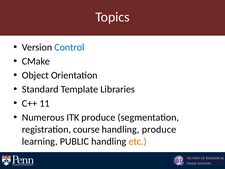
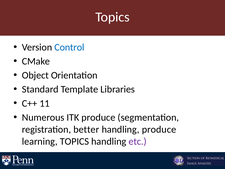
course: course -> better
learning PUBLIC: PUBLIC -> TOPICS
etc colour: orange -> purple
